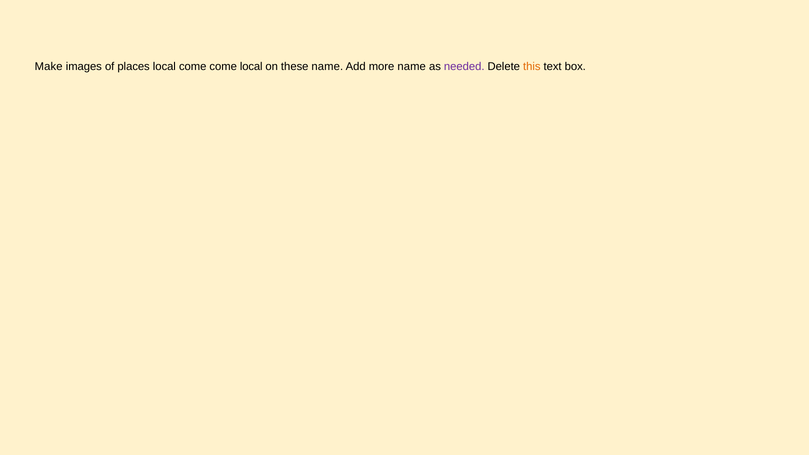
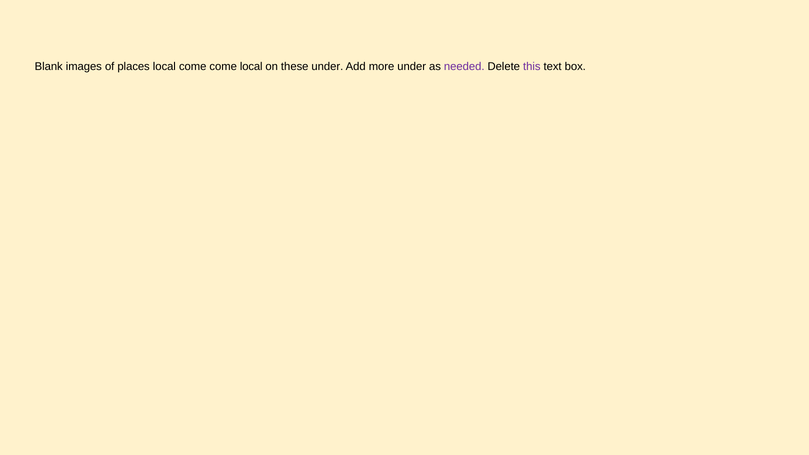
Make: Make -> Blank
these name: name -> under
more name: name -> under
this colour: orange -> purple
